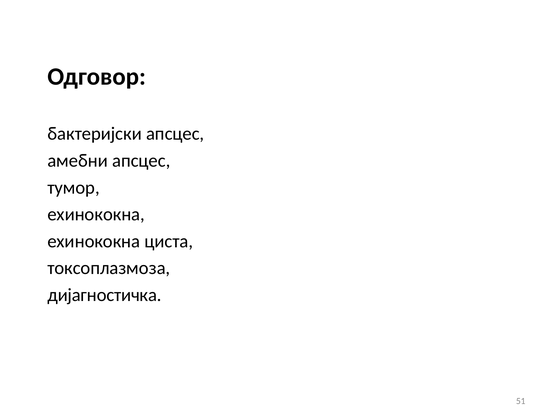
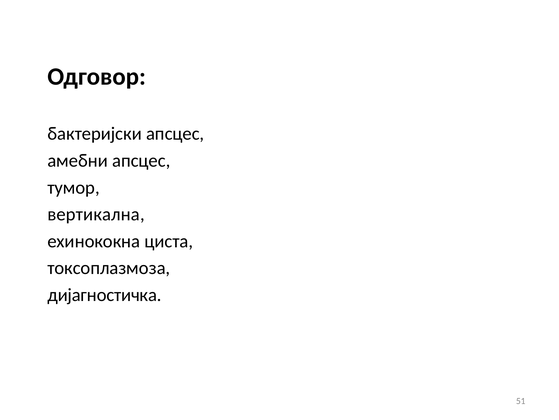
ехинококна at (96, 214): ехинококна -> вертикална
